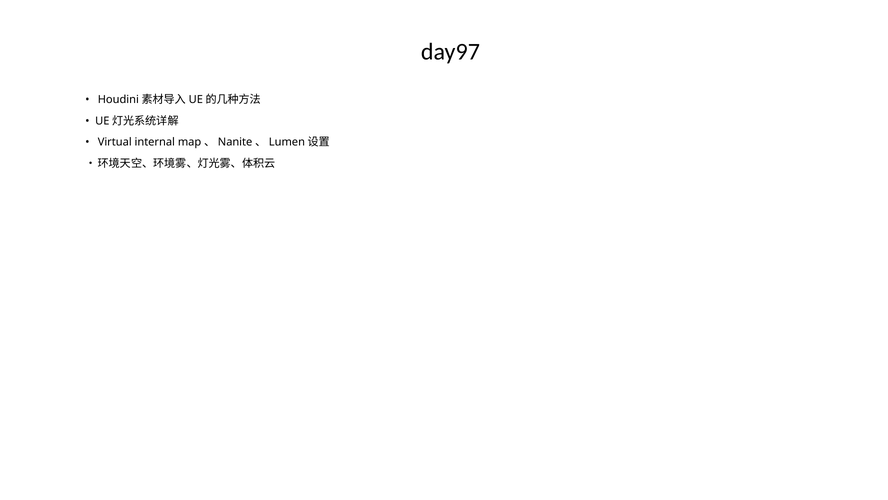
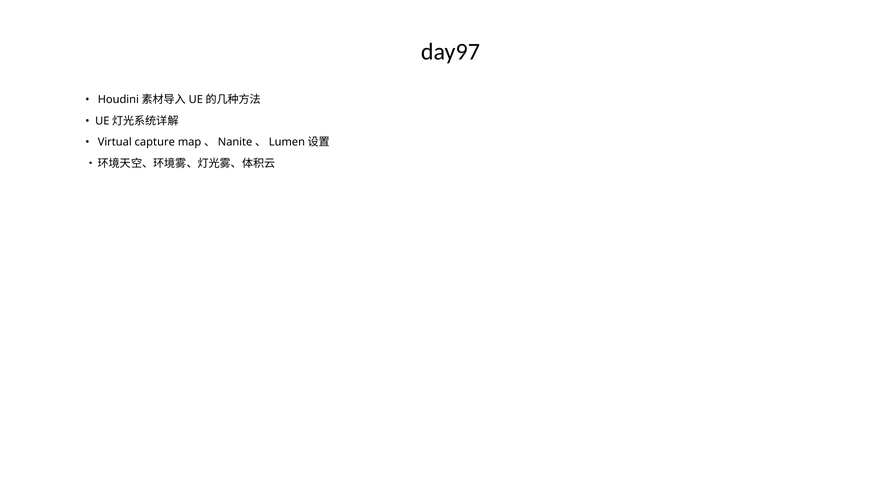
internal: internal -> capture
